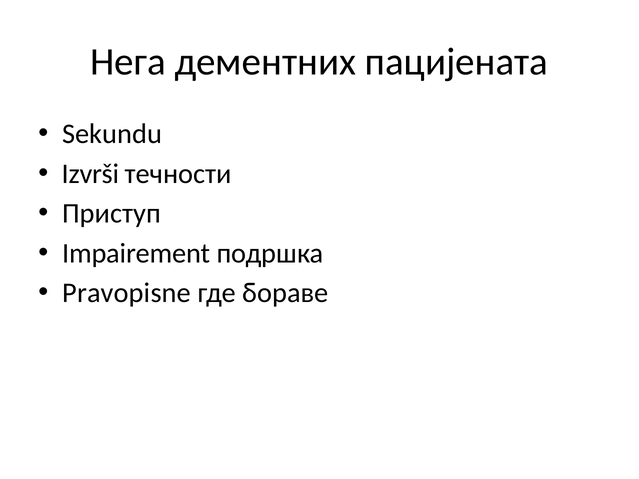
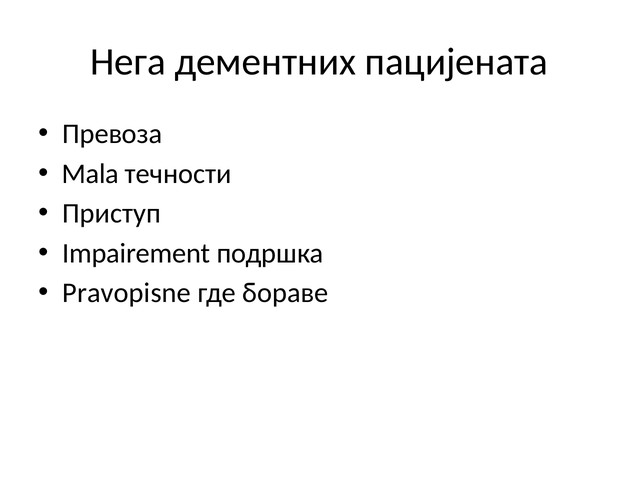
Sekundu: Sekundu -> Превоза
Izvrši: Izvrši -> Mala
